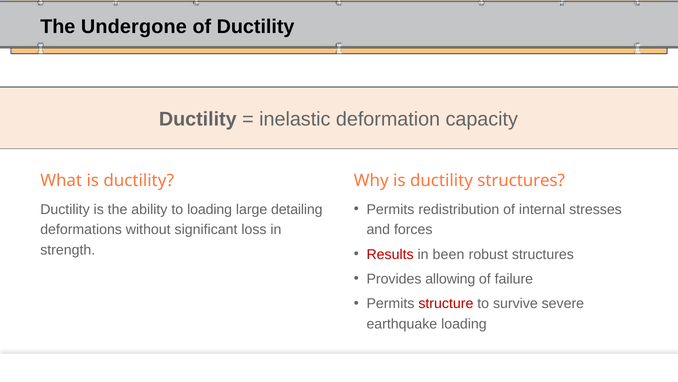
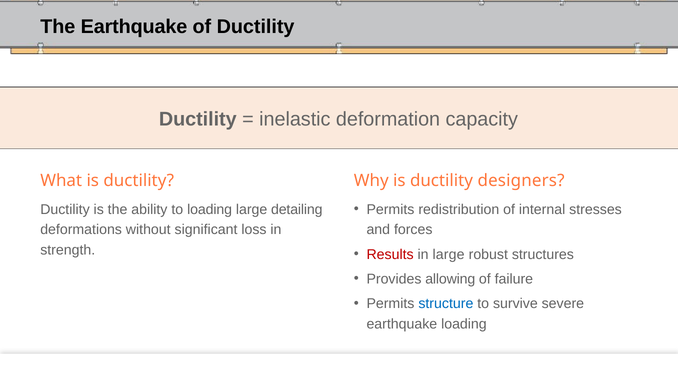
The Undergone: Undergone -> Earthquake
ductility structures: structures -> designers
in been: been -> large
structure colour: red -> blue
